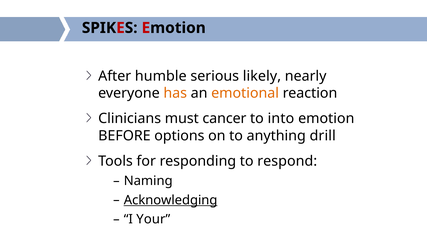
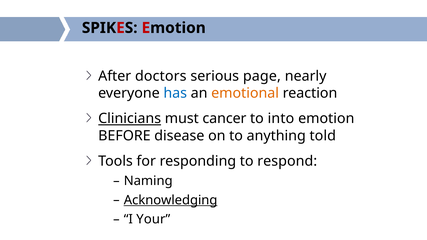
humble: humble -> doctors
likely: likely -> page
has colour: orange -> blue
Clinicians underline: none -> present
options: options -> disease
drill: drill -> told
